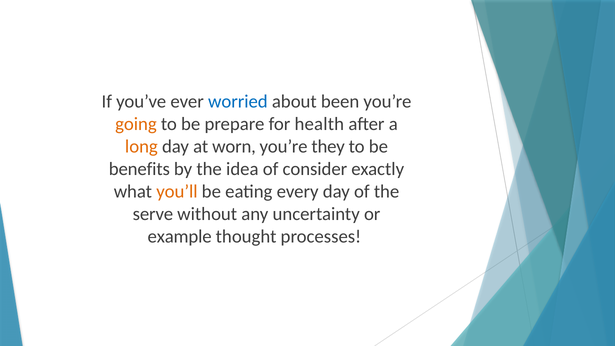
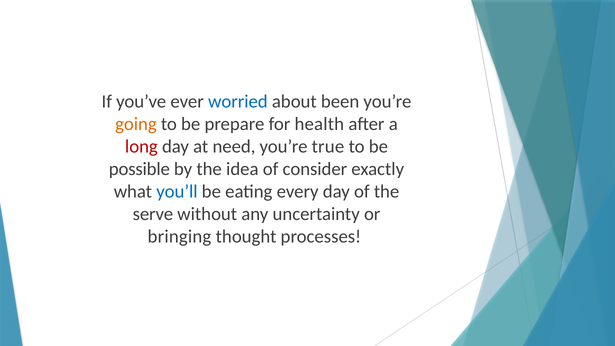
long colour: orange -> red
worn: worn -> need
they: they -> true
benefits: benefits -> possible
you’ll colour: orange -> blue
example: example -> bringing
